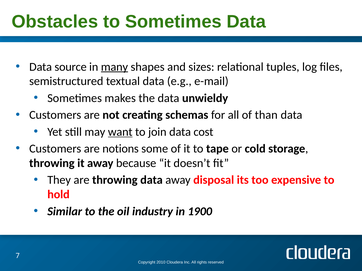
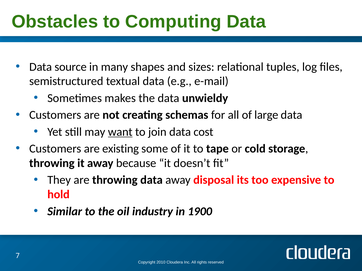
to Sometimes: Sometimes -> Computing
many underline: present -> none
than: than -> large
notions: notions -> existing
